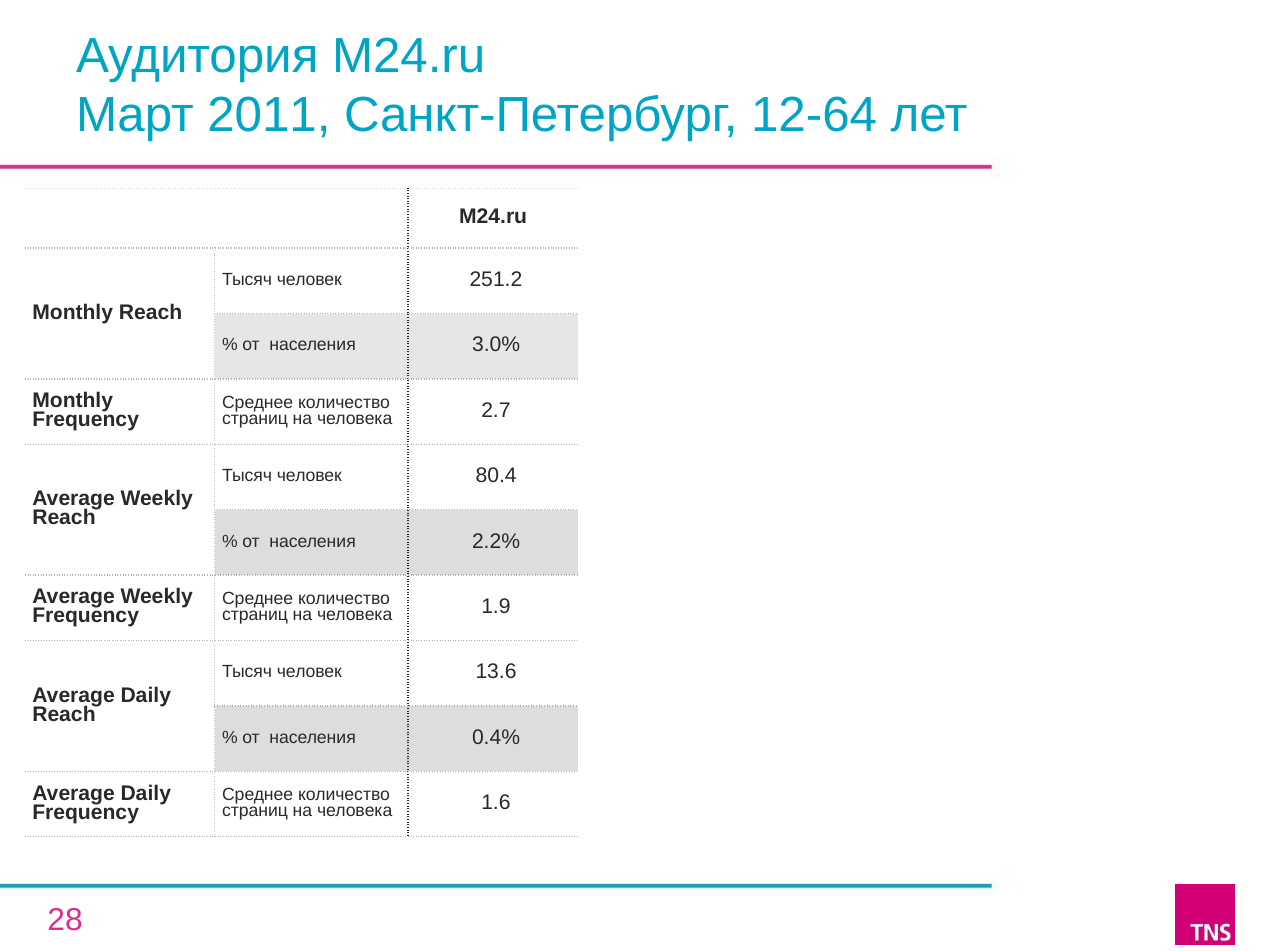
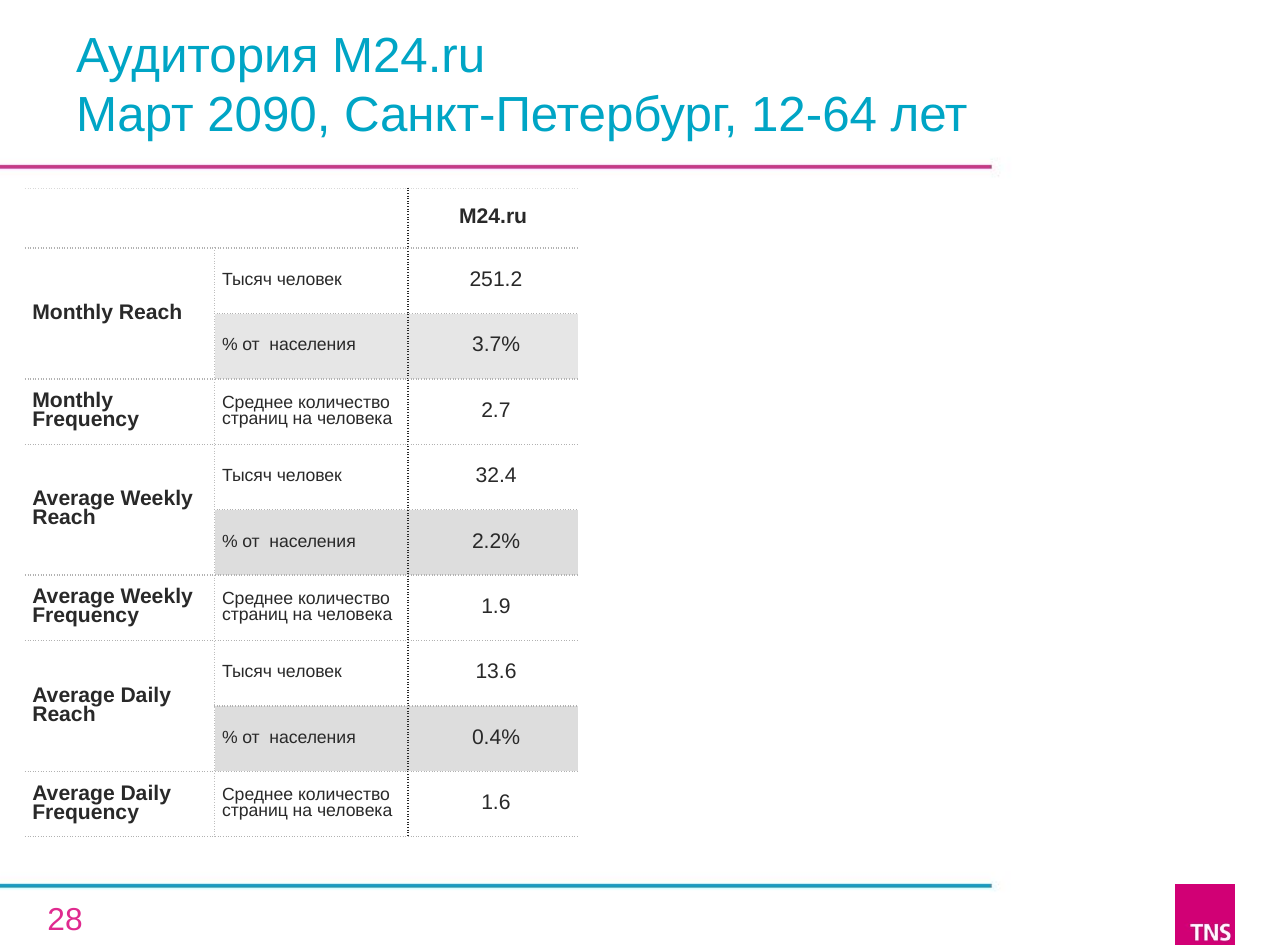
2011: 2011 -> 2090
3.0%: 3.0% -> 3.7%
80.4: 80.4 -> 32.4
